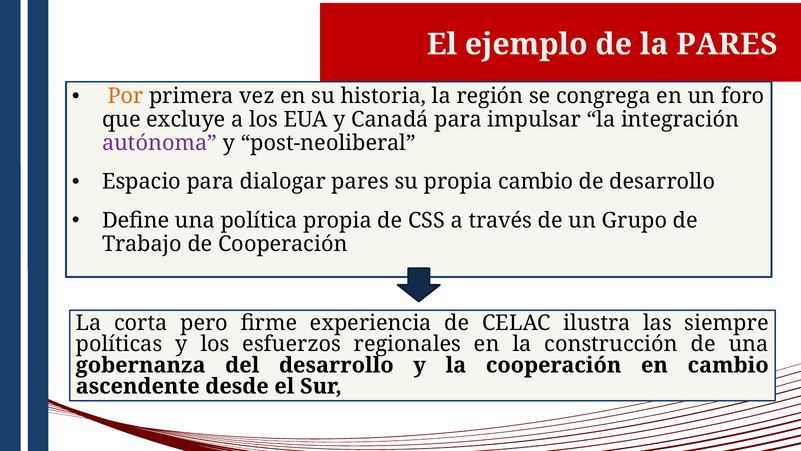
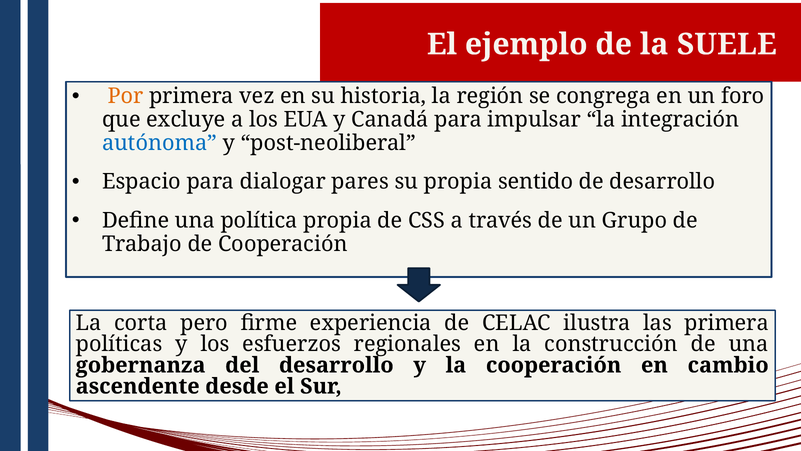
la PARES: PARES -> SUELE
autónoma colour: purple -> blue
propia cambio: cambio -> sentido
las siempre: siempre -> primera
